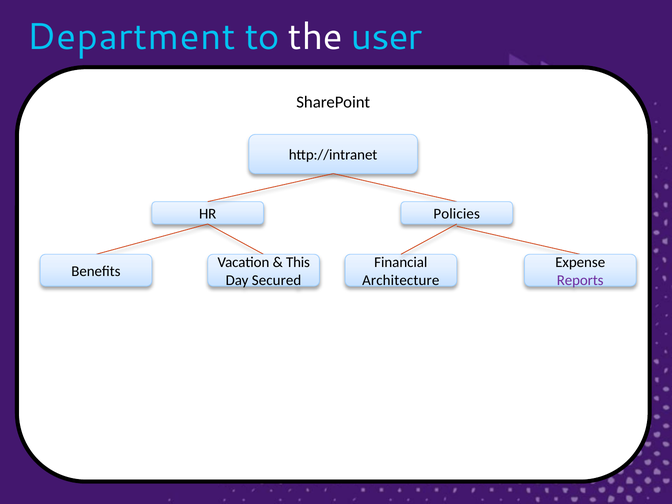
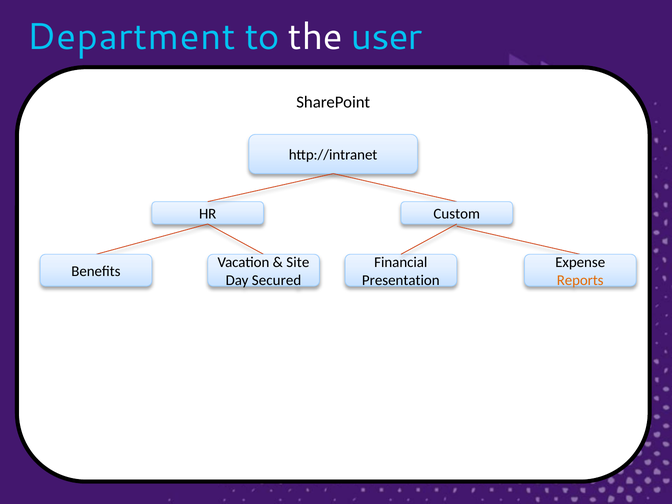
Policies: Policies -> Custom
This: This -> Site
Architecture: Architecture -> Presentation
Reports colour: purple -> orange
